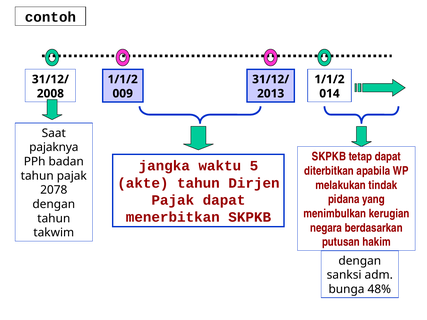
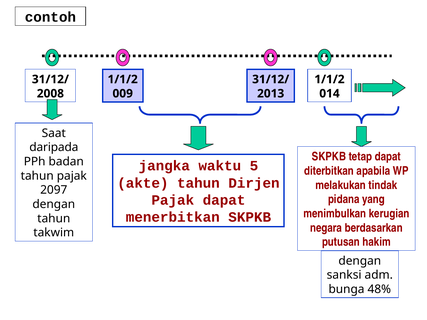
pajaknya: pajaknya -> daripada
2078: 2078 -> 2097
